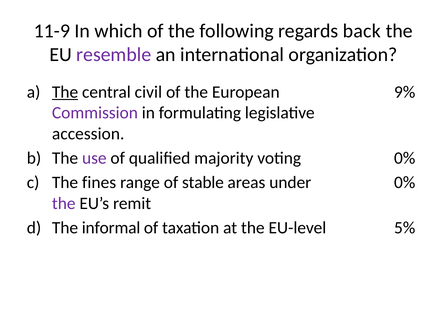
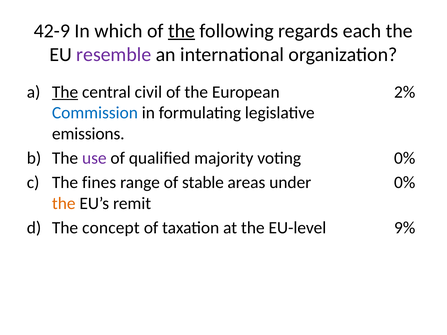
11-9: 11-9 -> 42-9
the at (182, 31) underline: none -> present
back: back -> each
9%: 9% -> 2%
Commission colour: purple -> blue
accession: accession -> emissions
the at (64, 203) colour: purple -> orange
informal: informal -> concept
5%: 5% -> 9%
